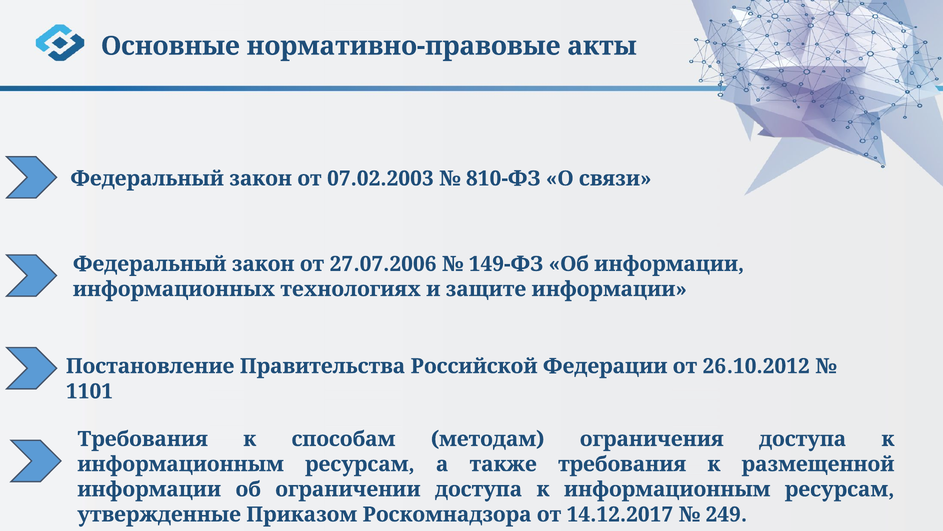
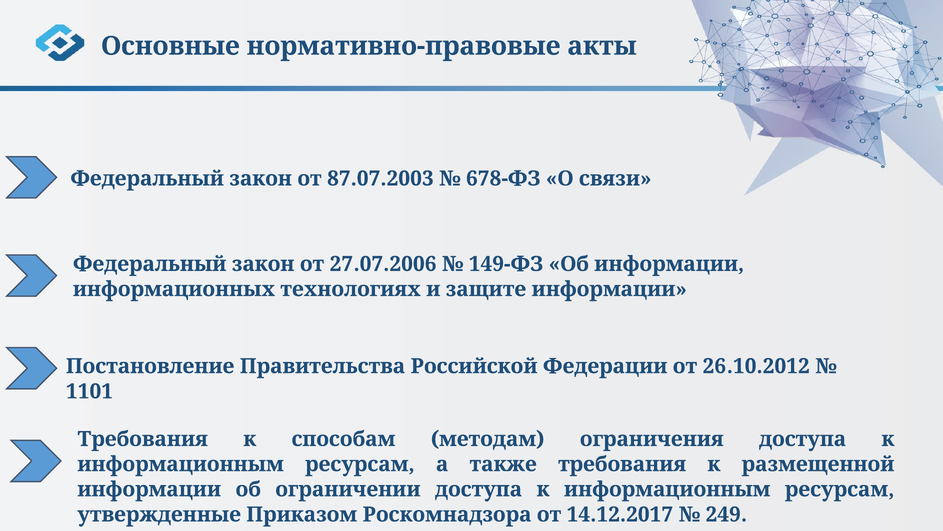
07.02.2003: 07.02.2003 -> 87.07.2003
810-ФЗ: 810-ФЗ -> 678-ФЗ
